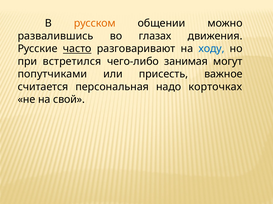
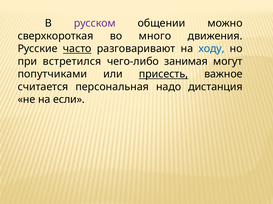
русском colour: orange -> purple
развалившись: развалившись -> сверхкороткая
глазах: глазах -> много
присесть underline: none -> present
корточках: корточках -> дистанция
свой: свой -> если
